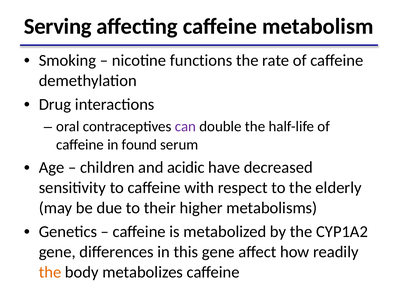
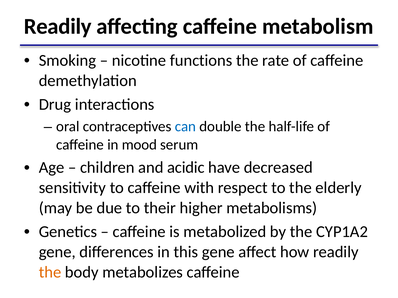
Serving at (58, 26): Serving -> Readily
can colour: purple -> blue
found: found -> mood
